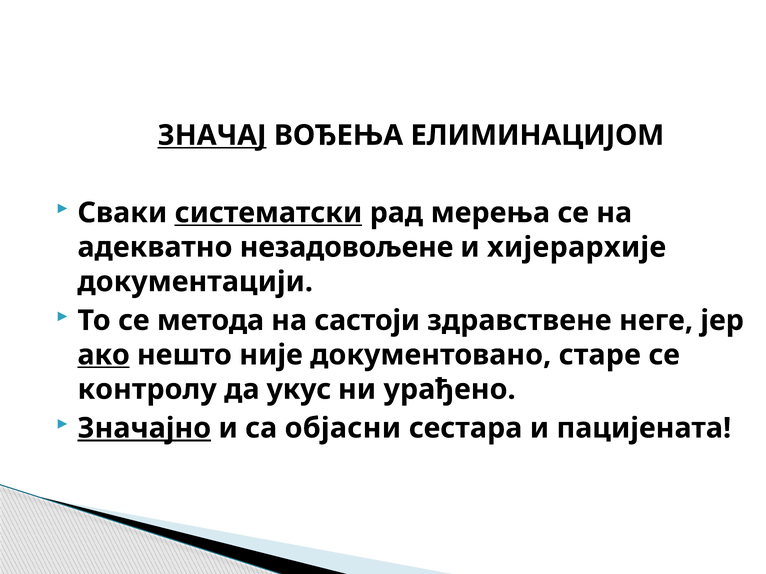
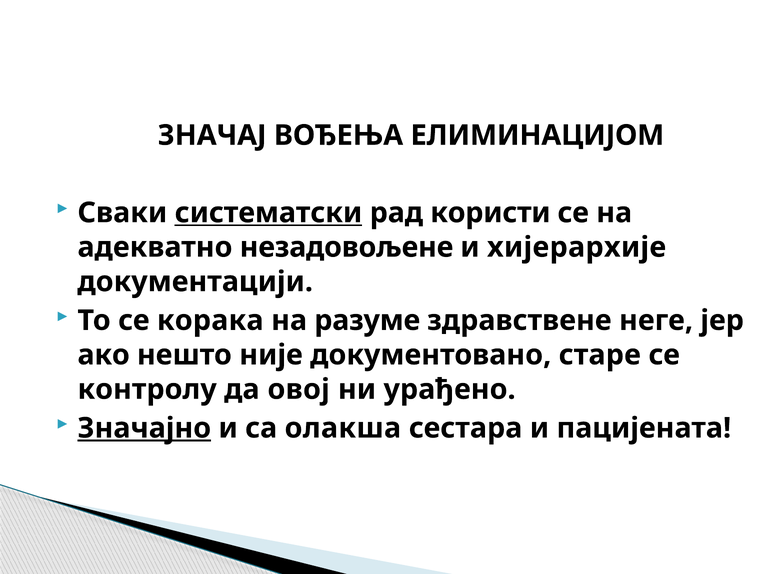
ЗНАЧАЈ underline: present -> none
мерења: мерења -> користи
метода: метода -> корака
састоји: састоји -> разуме
ако underline: present -> none
укус: укус -> овој
објасни: објасни -> олакша
